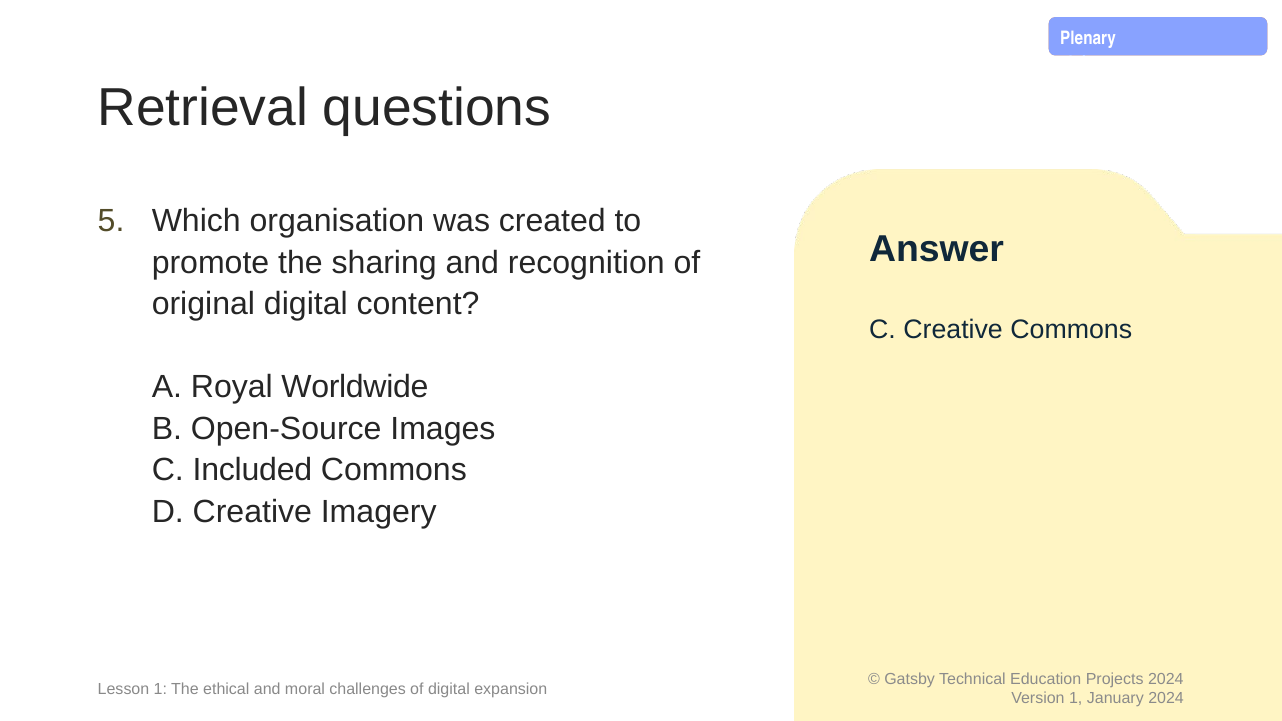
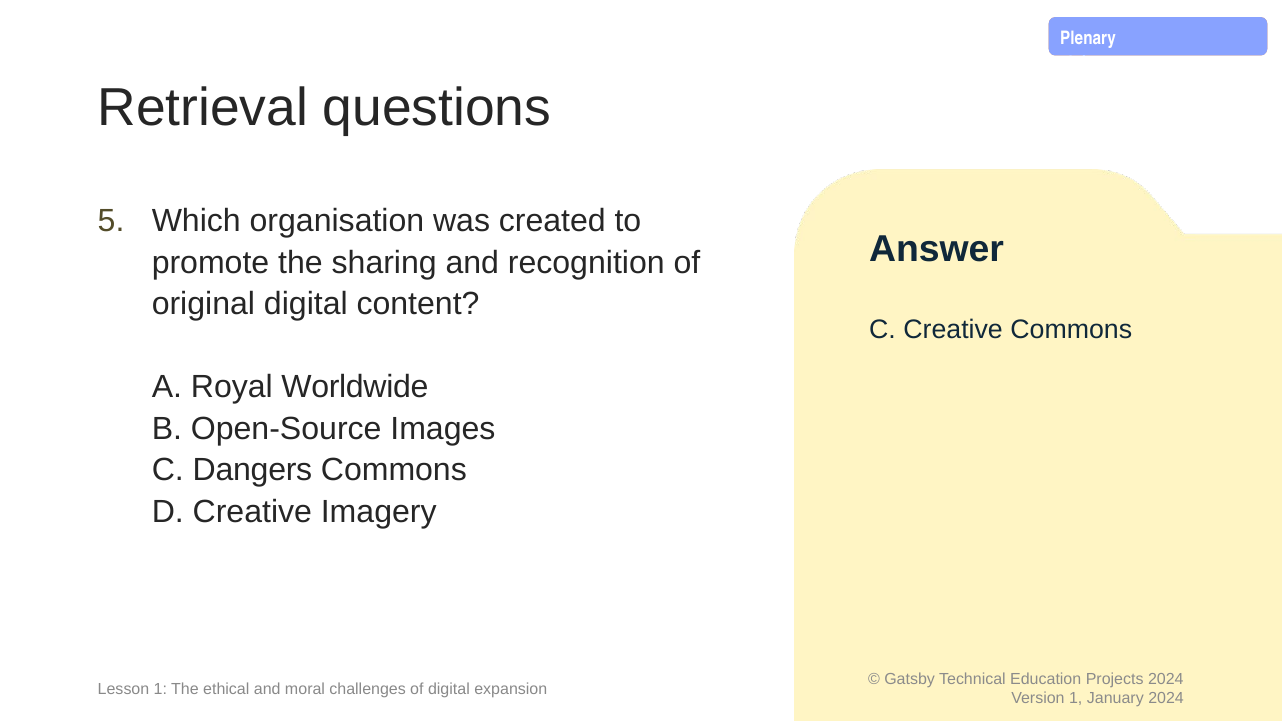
Included: Included -> Dangers
